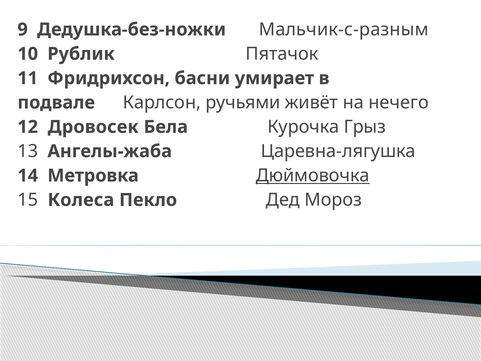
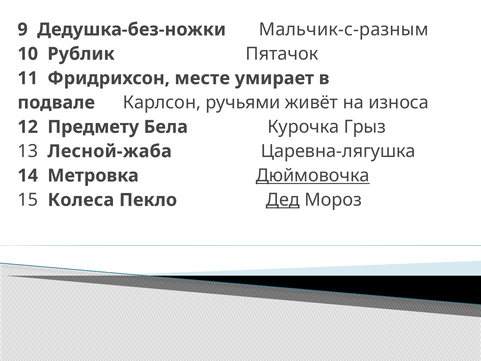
басни: басни -> месте
нечего: нечего -> износа
Дровосек: Дровосек -> Предмету
Ангелы-жаба: Ангелы-жаба -> Лесной-жаба
Дед underline: none -> present
